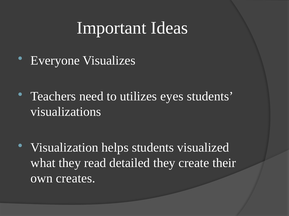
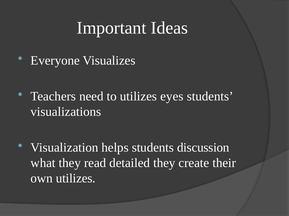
visualized: visualized -> discussion
own creates: creates -> utilizes
